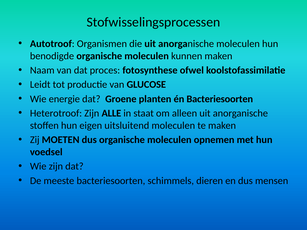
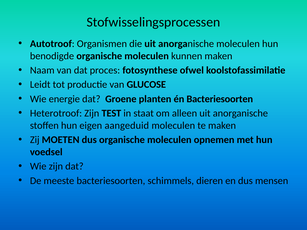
ALLE: ALLE -> TEST
uitsluitend: uitsluitend -> aangeduid
